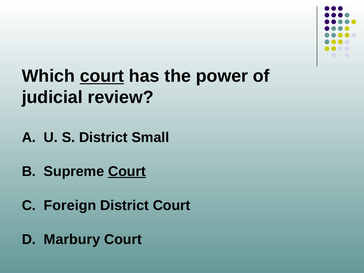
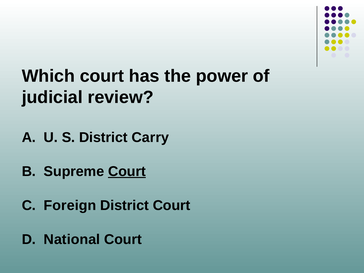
court at (102, 76) underline: present -> none
Small: Small -> Carry
Marbury: Marbury -> National
